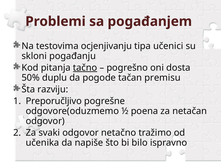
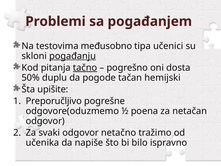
ocjenjivanju: ocjenjivanju -> međusobno
pogađanju underline: none -> present
premisu: premisu -> hemijski
razviju: razviju -> upišite
